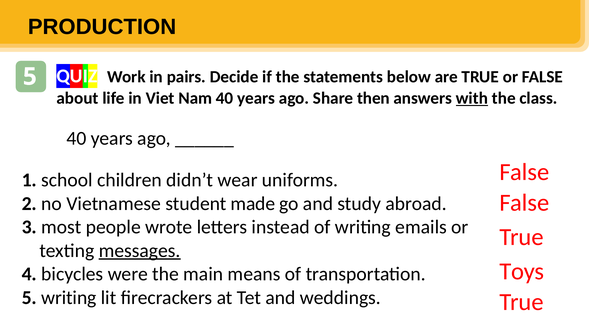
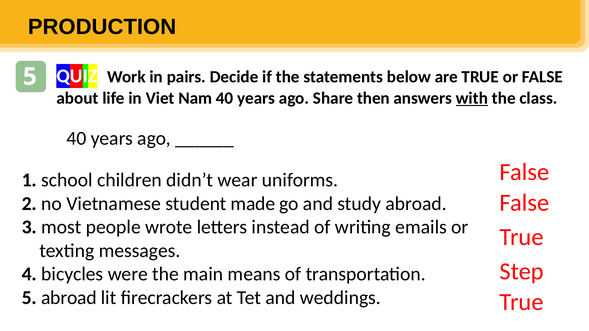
messages underline: present -> none
Toys: Toys -> Step
5 writing: writing -> abroad
